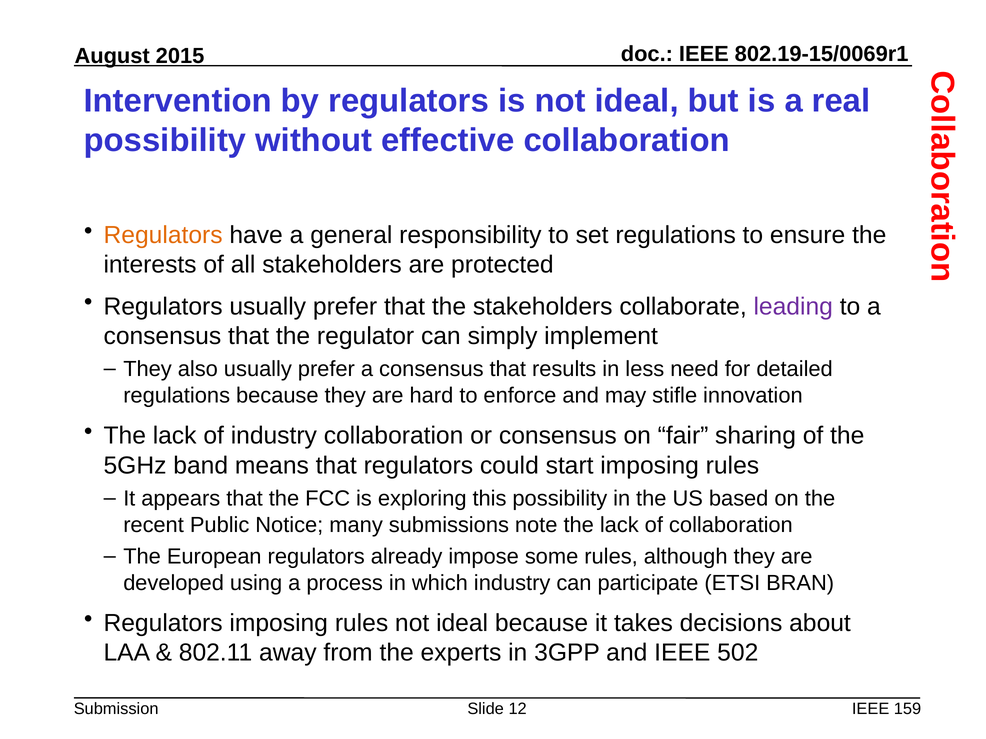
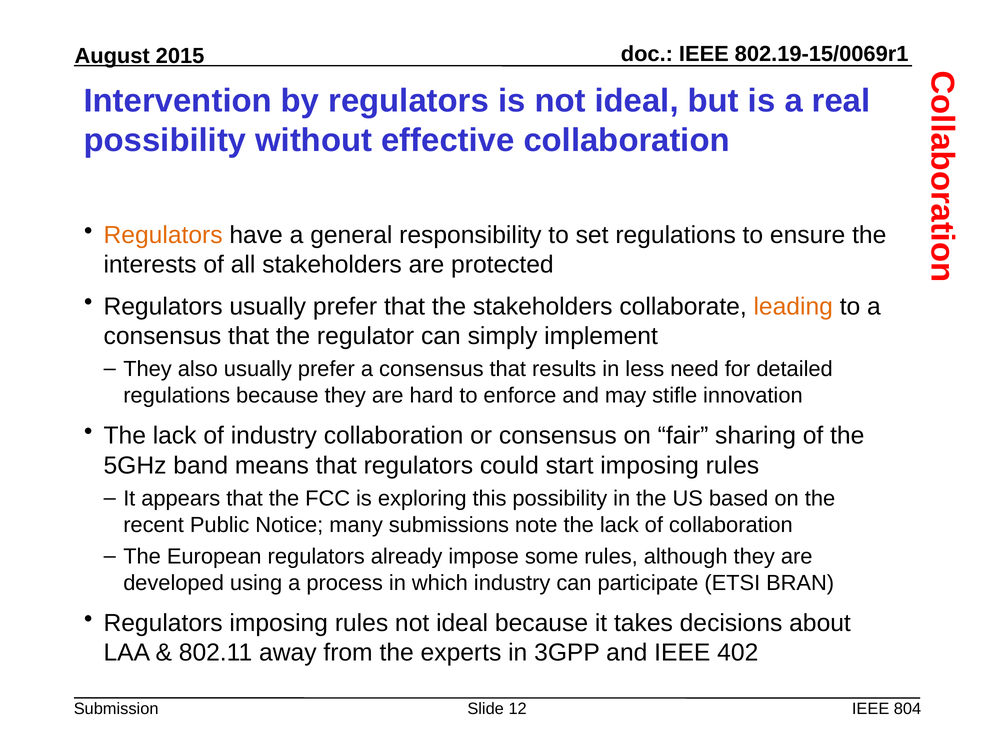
leading colour: purple -> orange
502: 502 -> 402
159: 159 -> 804
